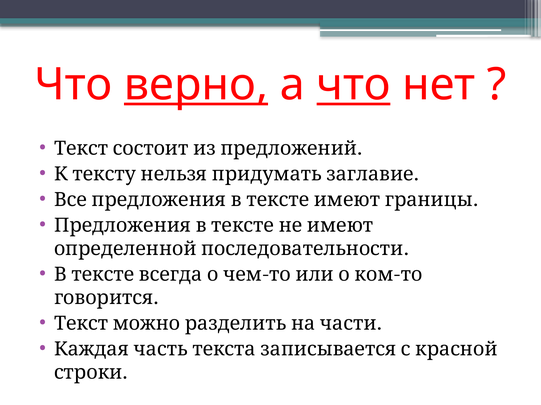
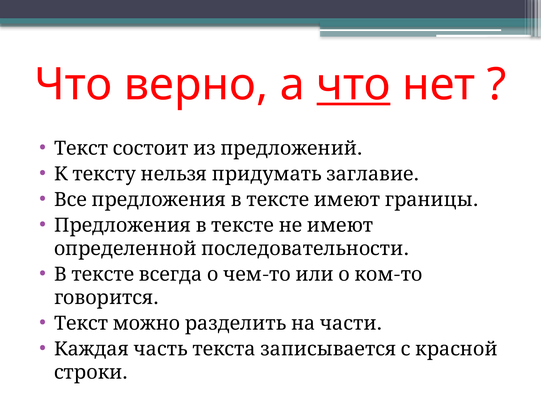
верно underline: present -> none
